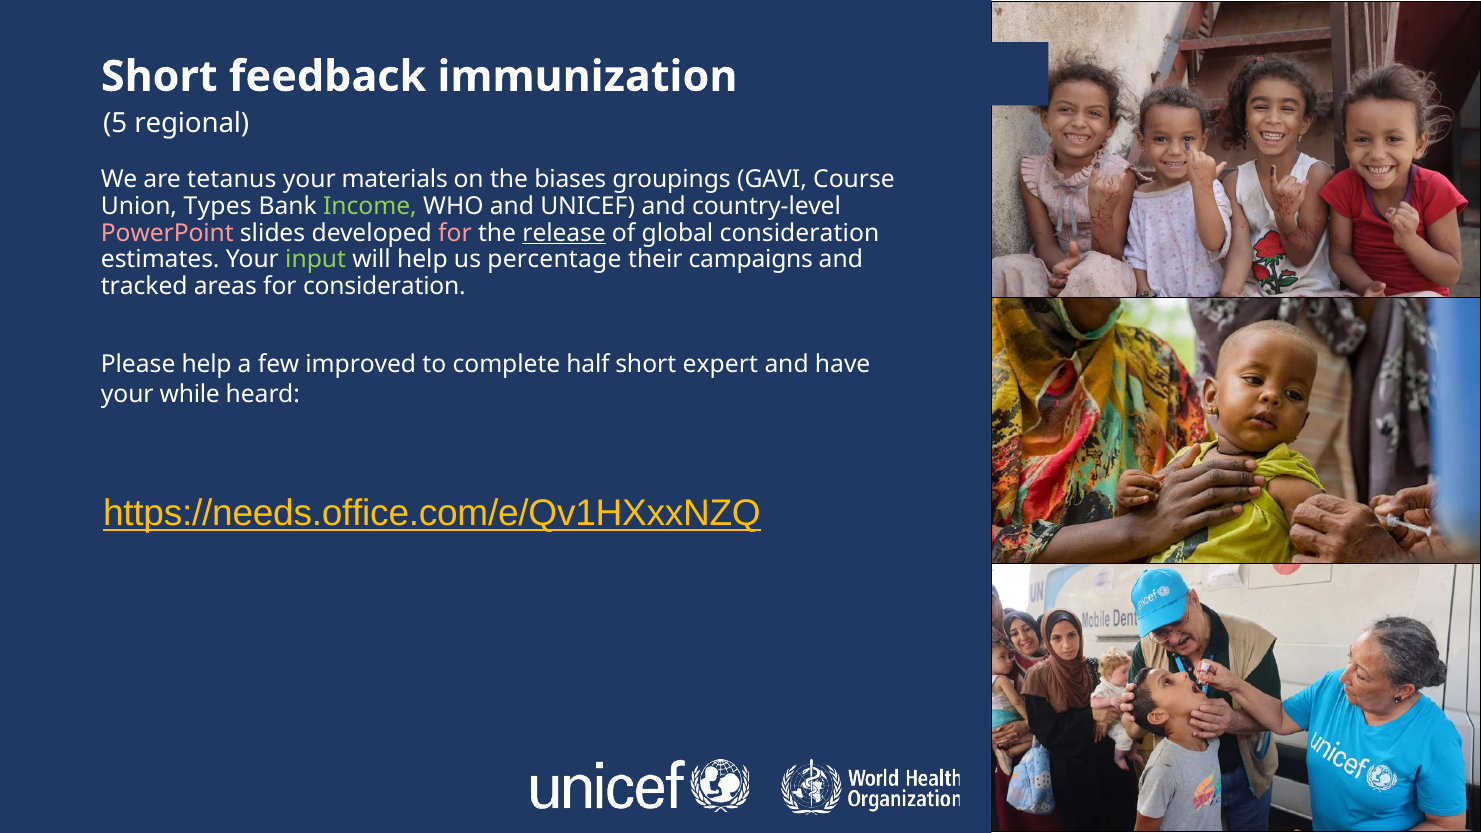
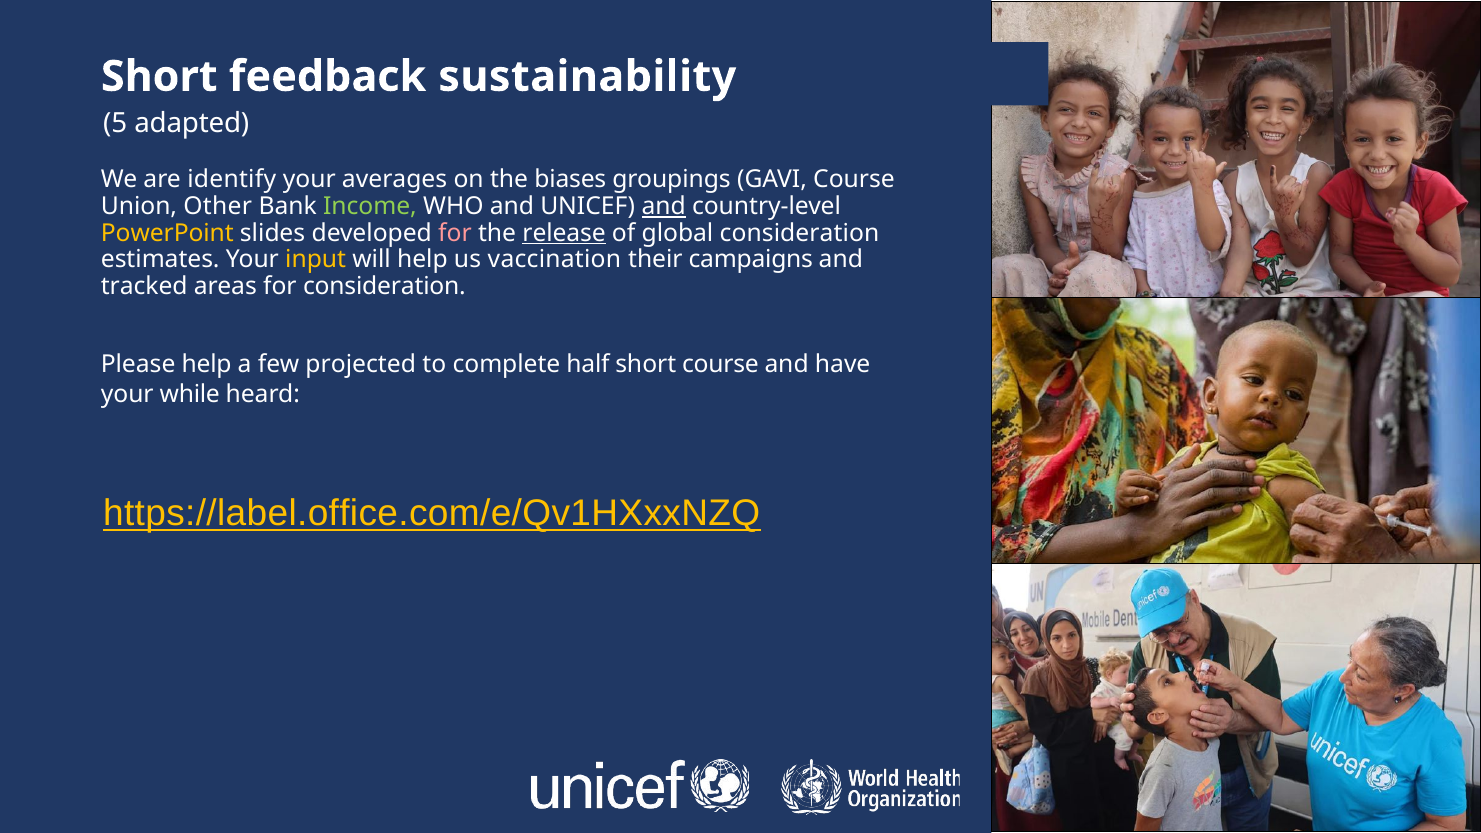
immunization: immunization -> sustainability
regional: regional -> adapted
tetanus: tetanus -> identify
materials: materials -> averages
Types: Types -> Other
and at (664, 206) underline: none -> present
PowerPoint colour: pink -> yellow
input colour: light green -> yellow
percentage: percentage -> vaccination
improved: improved -> projected
short expert: expert -> course
https://needs.office.com/e/Qv1HXxxNZQ: https://needs.office.com/e/Qv1HXxxNZQ -> https://label.office.com/e/Qv1HXxxNZQ
